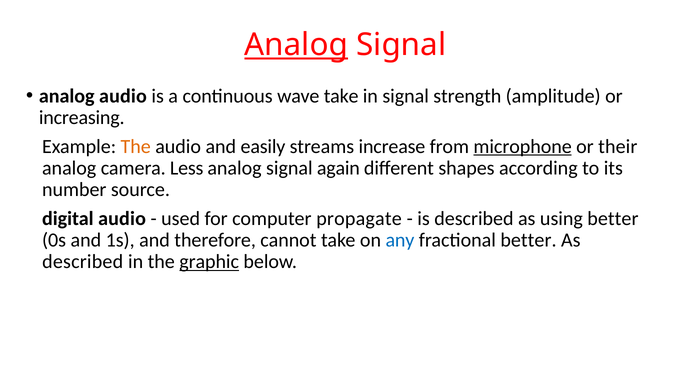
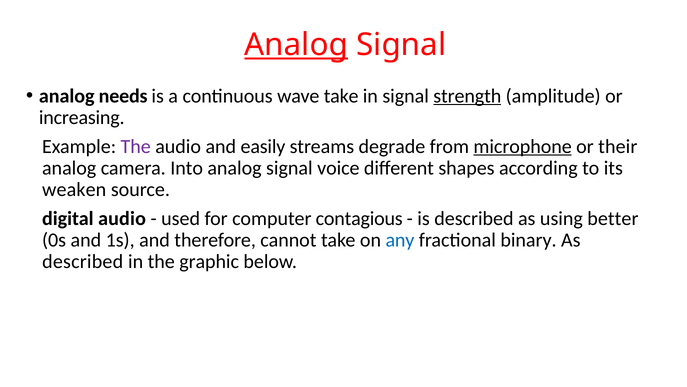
analog audio: audio -> needs
strength underline: none -> present
The at (136, 146) colour: orange -> purple
increase: increase -> degrade
Less: Less -> Into
again: again -> voice
number: number -> weaken
propagate: propagate -> contagious
fractional better: better -> binary
graphic underline: present -> none
